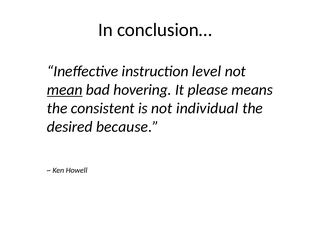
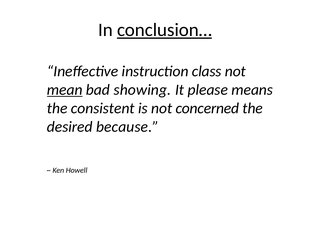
conclusion… underline: none -> present
level: level -> class
hovering: hovering -> showing
individual: individual -> concerned
